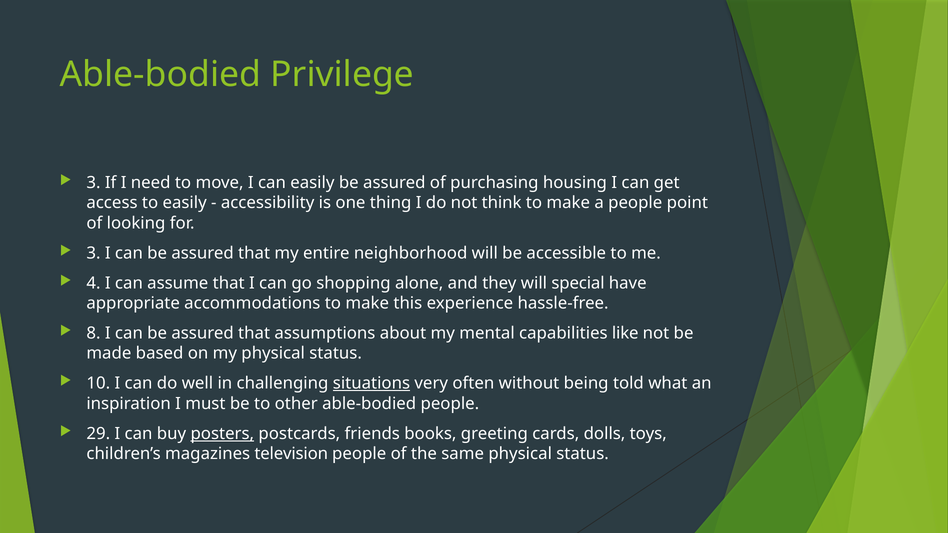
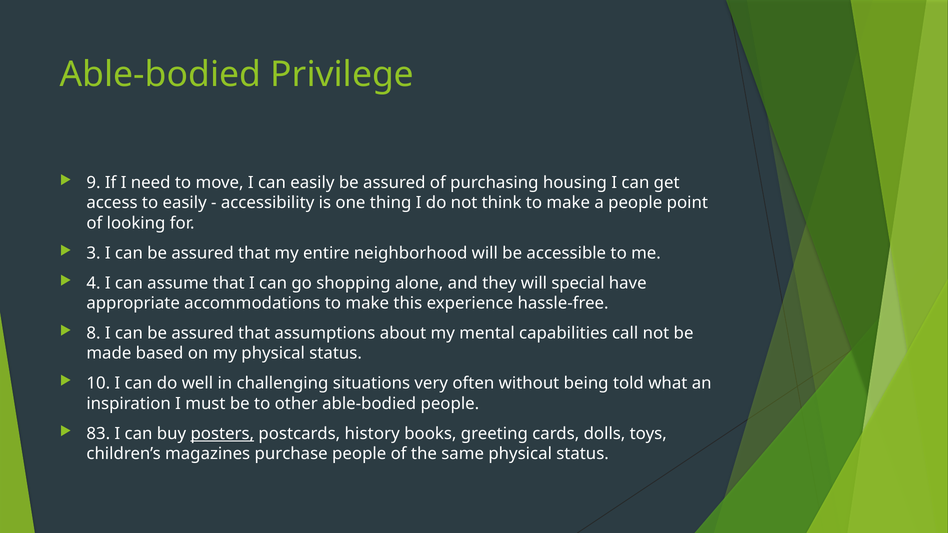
3 at (93, 183): 3 -> 9
like: like -> call
situations underline: present -> none
29: 29 -> 83
friends: friends -> history
television: television -> purchase
